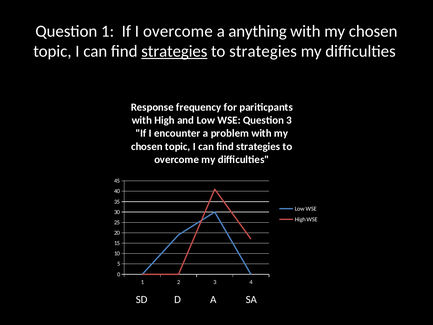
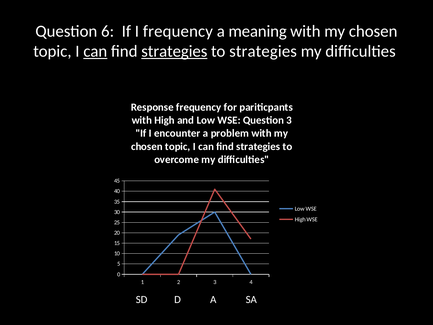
Question 1: 1 -> 6
I overcome: overcome -> frequency
anything: anything -> meaning
can at (95, 51) underline: none -> present
